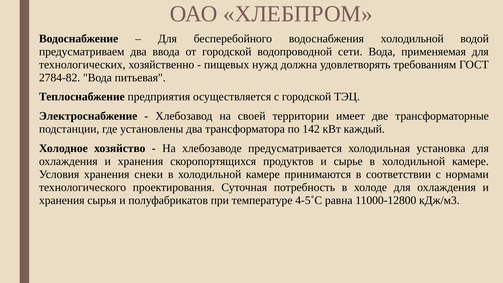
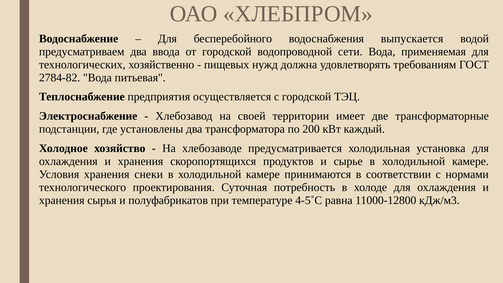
водоснабжения холодильной: холодильной -> выпускается
142: 142 -> 200
